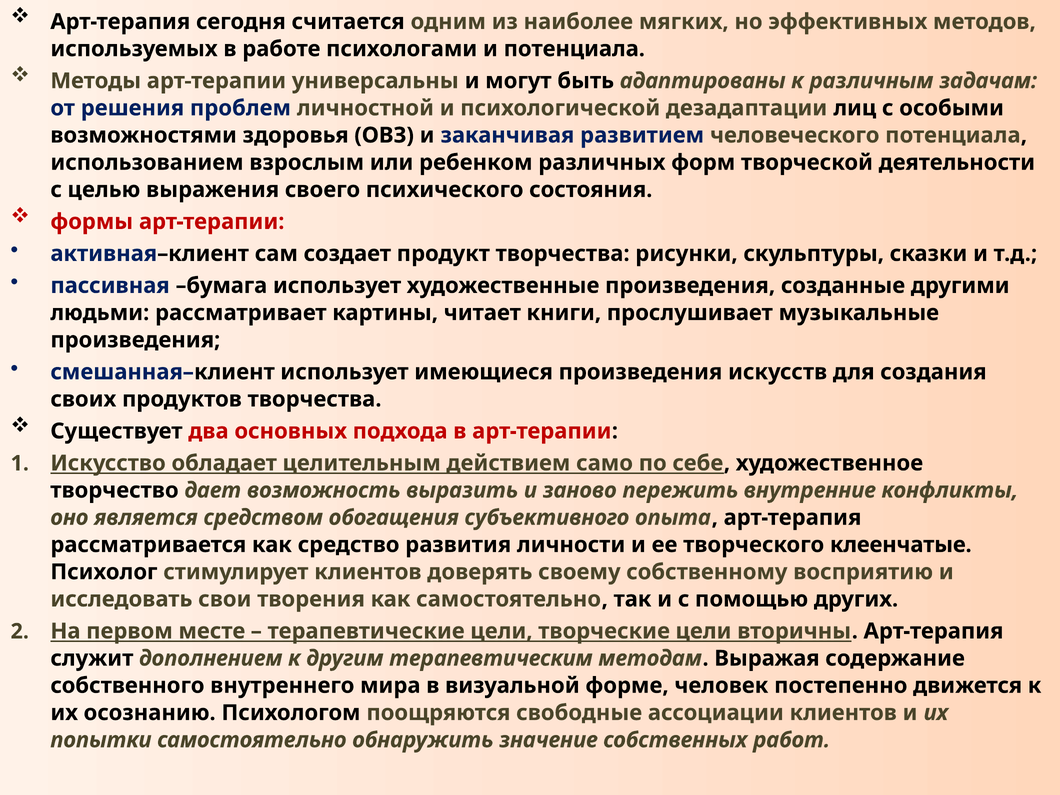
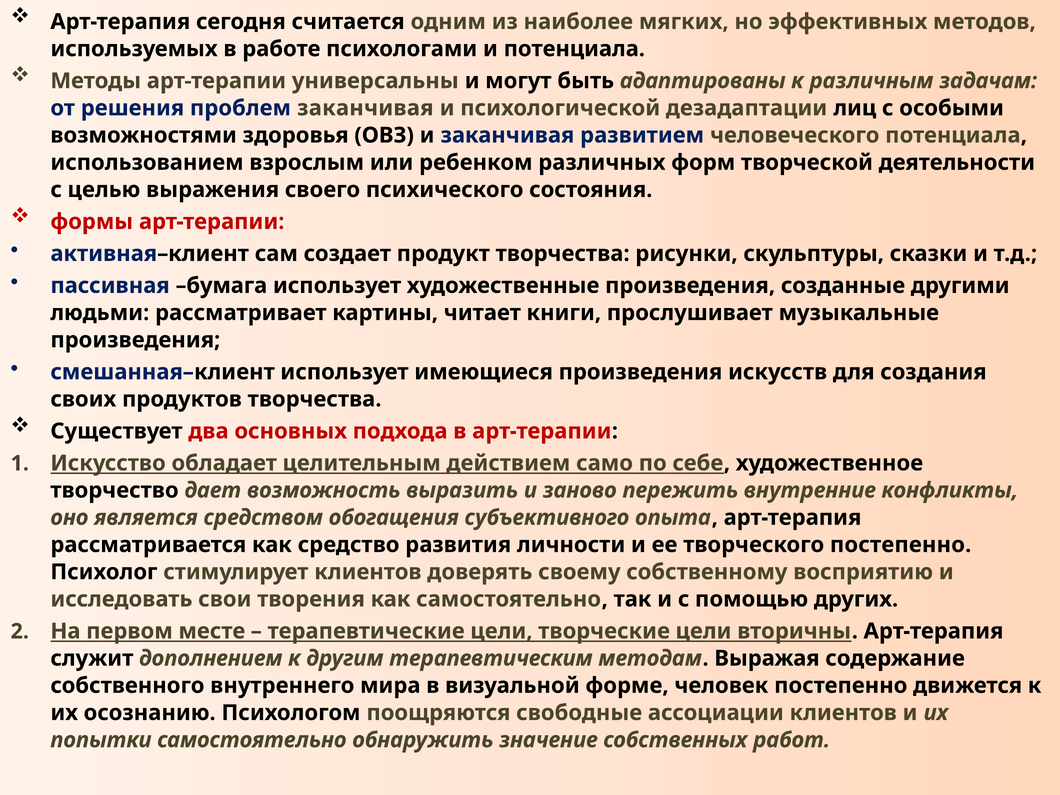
проблем личностной: личностной -> заканчивая
творческого клеенчатые: клеенчатые -> постепенно
